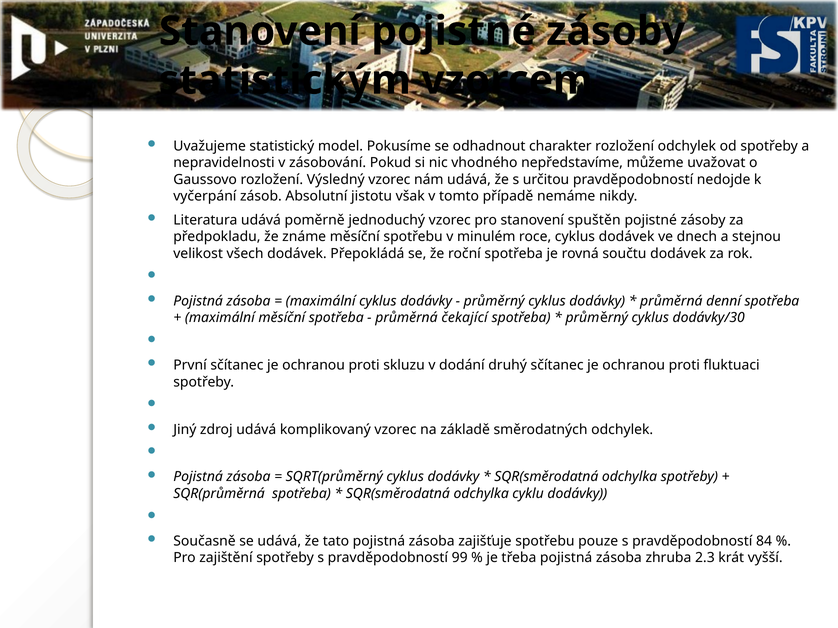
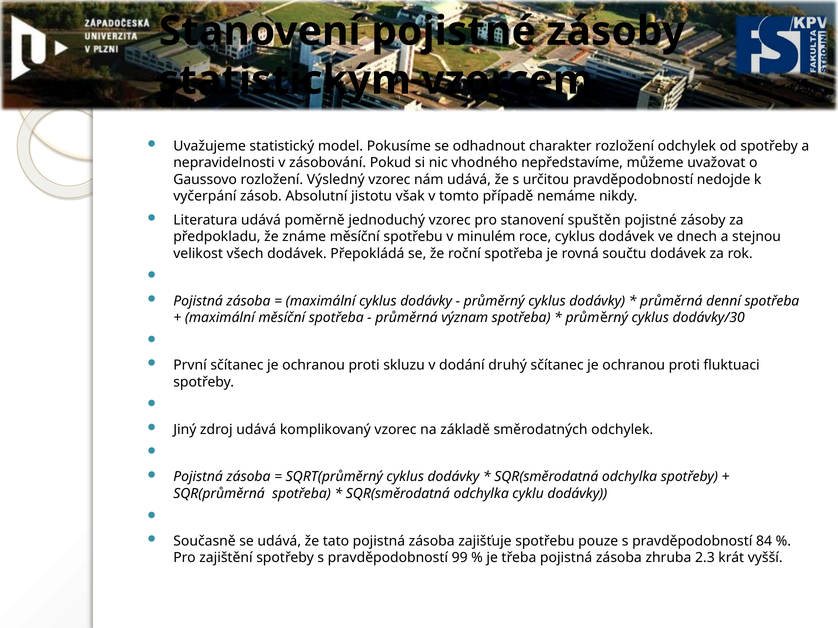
čekající: čekající -> význam
